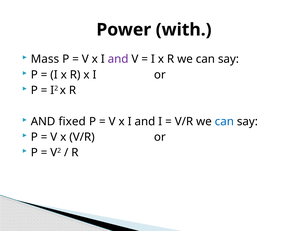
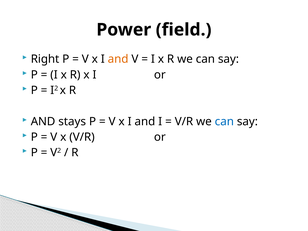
with: with -> field
Mass: Mass -> Right
and at (118, 59) colour: purple -> orange
fixed: fixed -> stays
